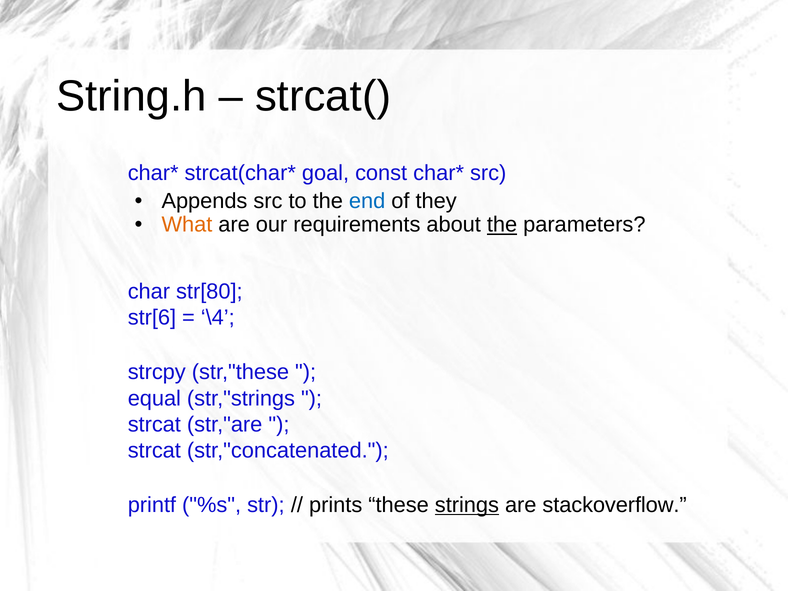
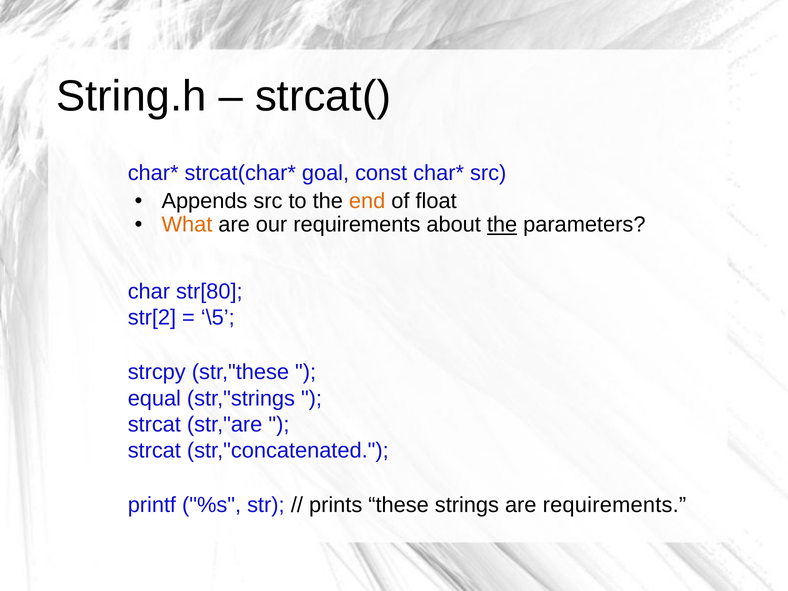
end colour: blue -> orange
they: they -> float
str[6: str[6 -> str[2
\4: \4 -> \5
strings underline: present -> none
are stackoverflow: stackoverflow -> requirements
